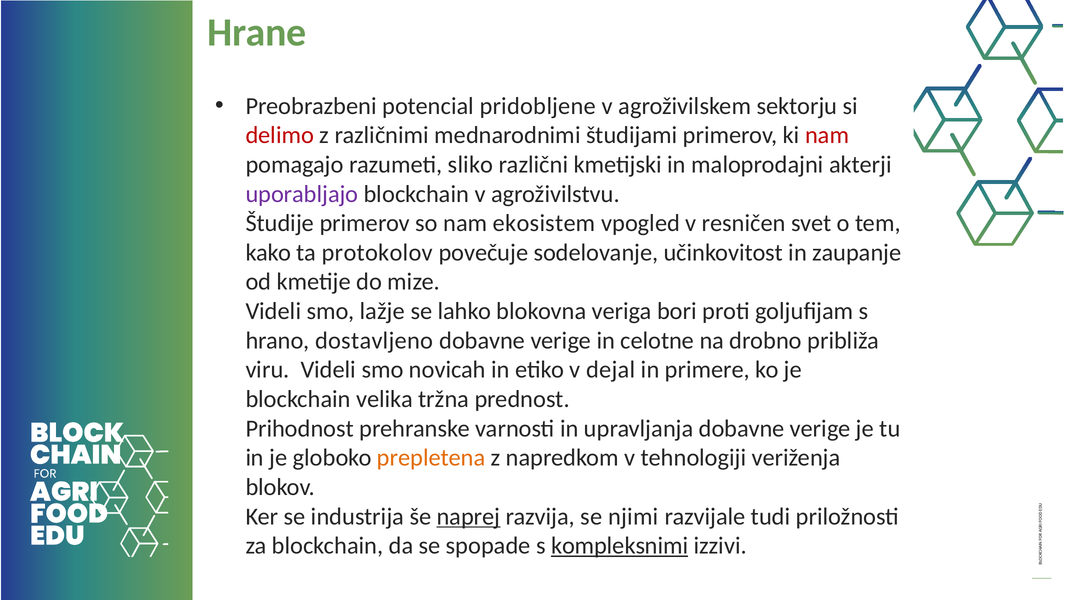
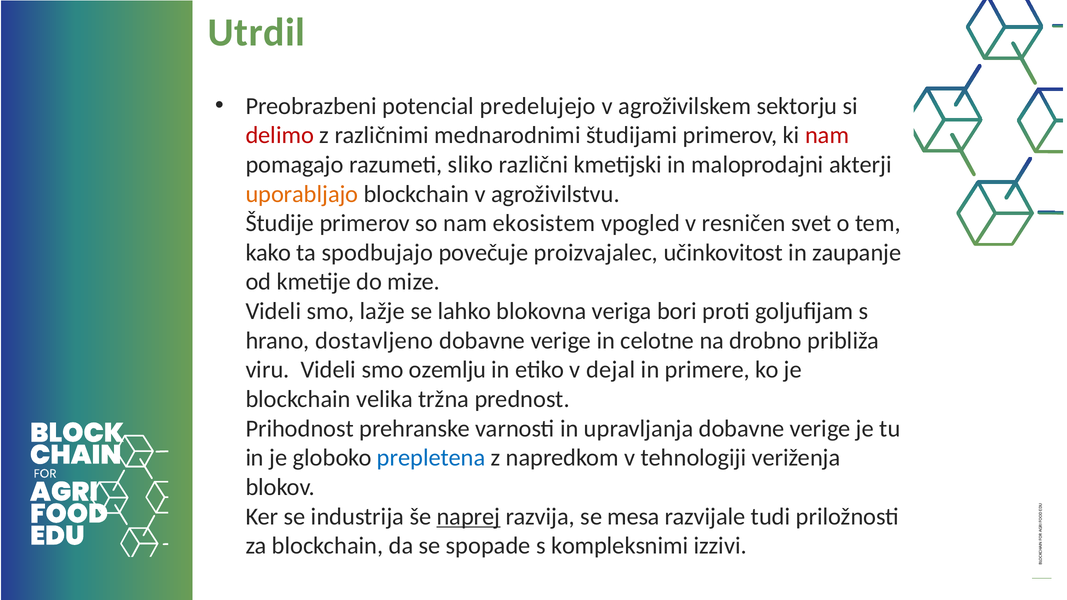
Hrane: Hrane -> Utrdil
pridobljene: pridobljene -> predelujejo
uporabljajo colour: purple -> orange
protokolov: protokolov -> spodbujajo
sodelovanje: sodelovanje -> proizvajalec
novicah: novicah -> ozemlju
prepletena colour: orange -> blue
njimi: njimi -> mesa
kompleksnimi underline: present -> none
